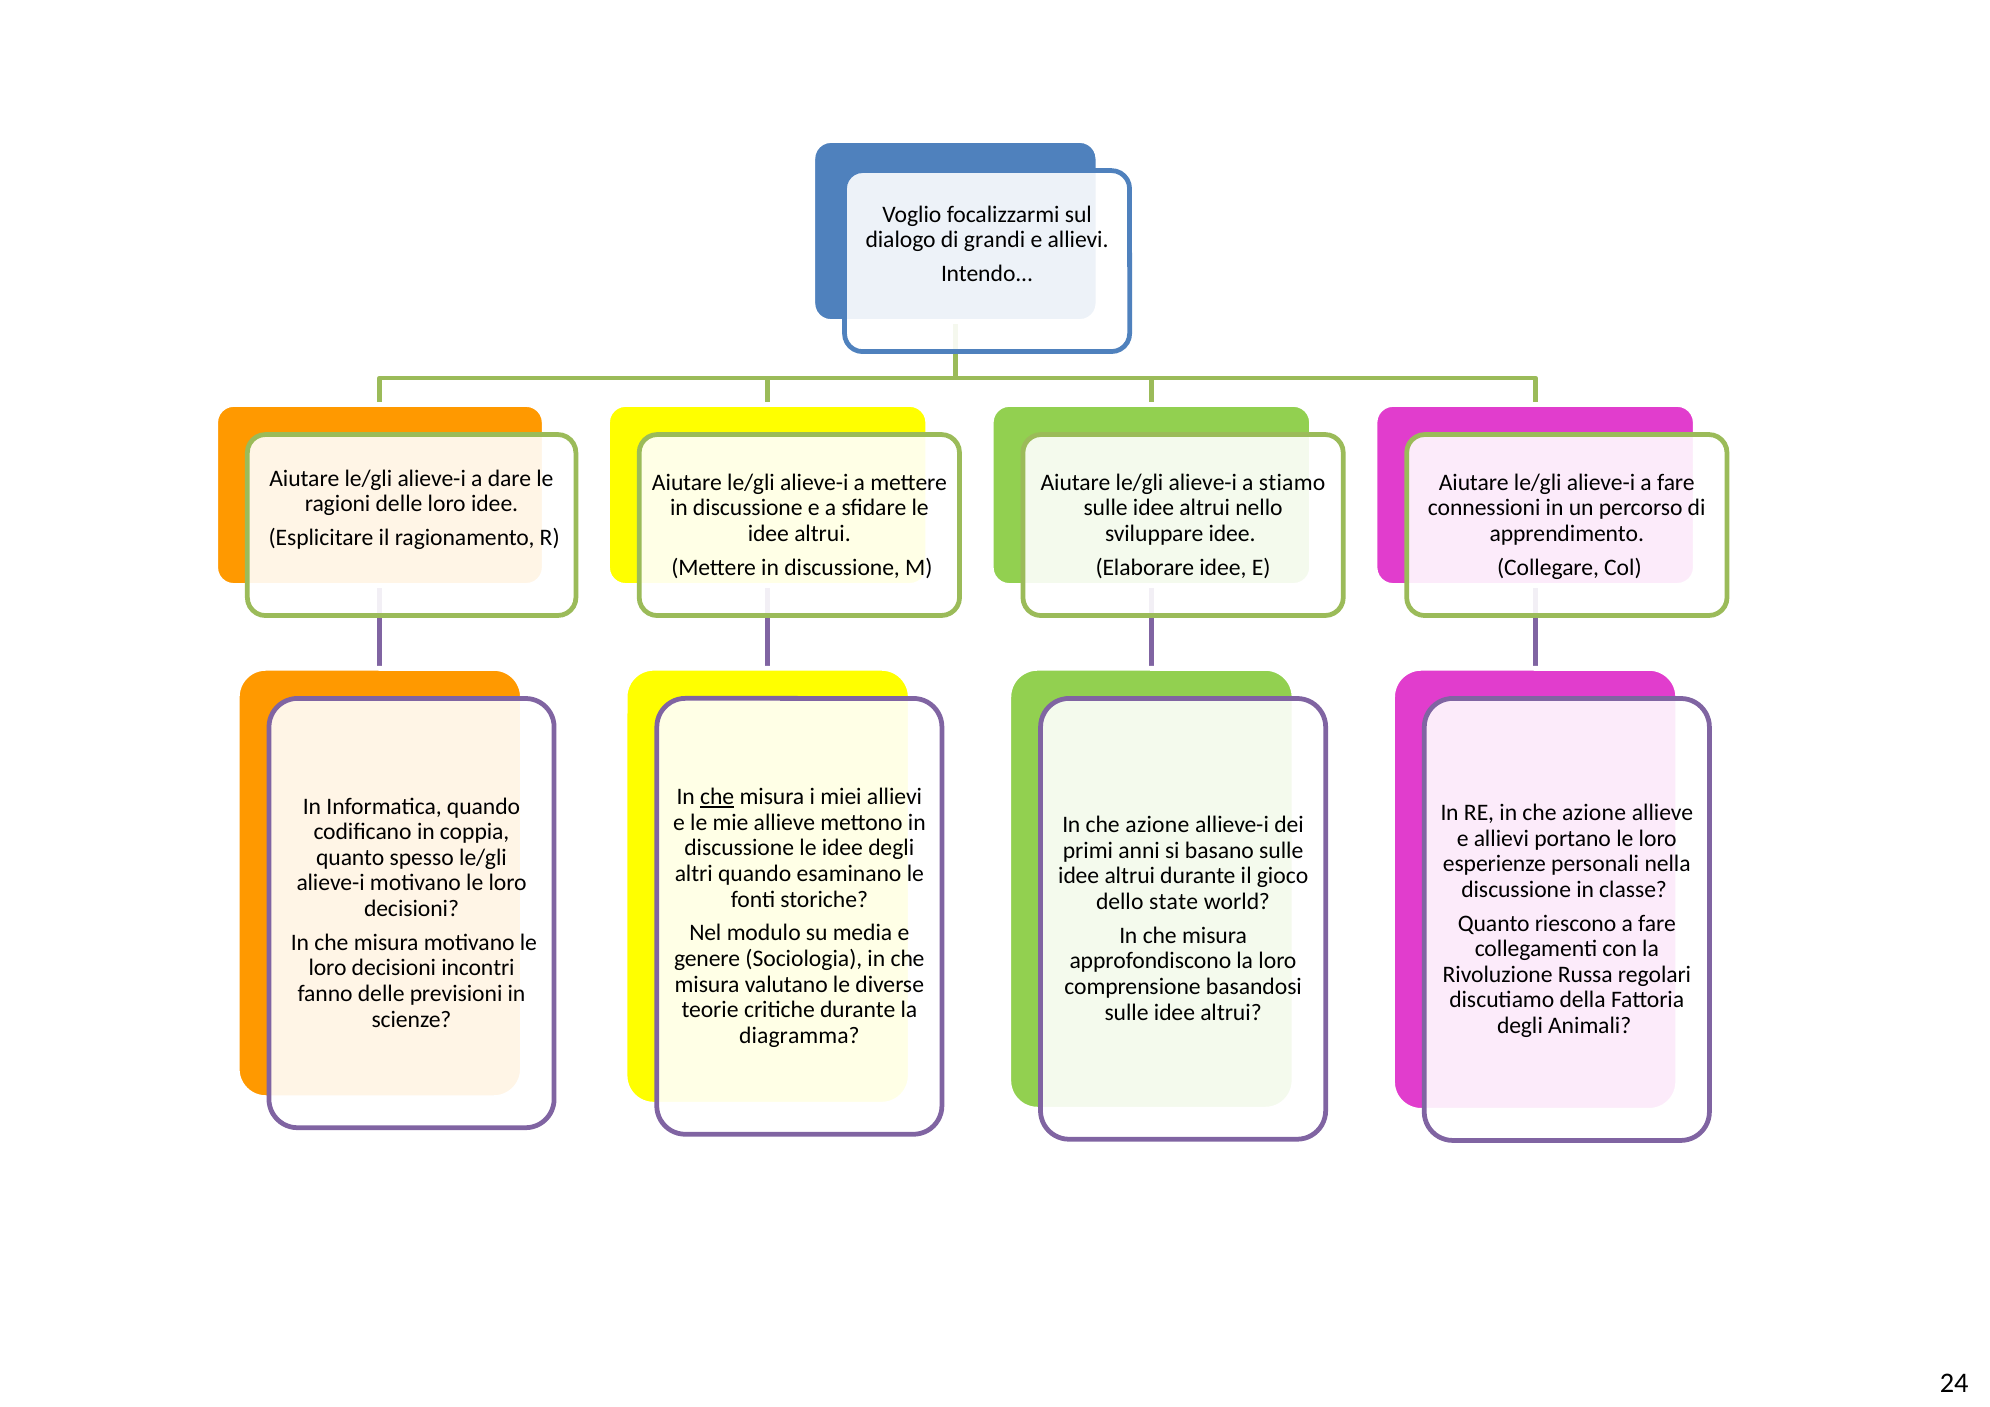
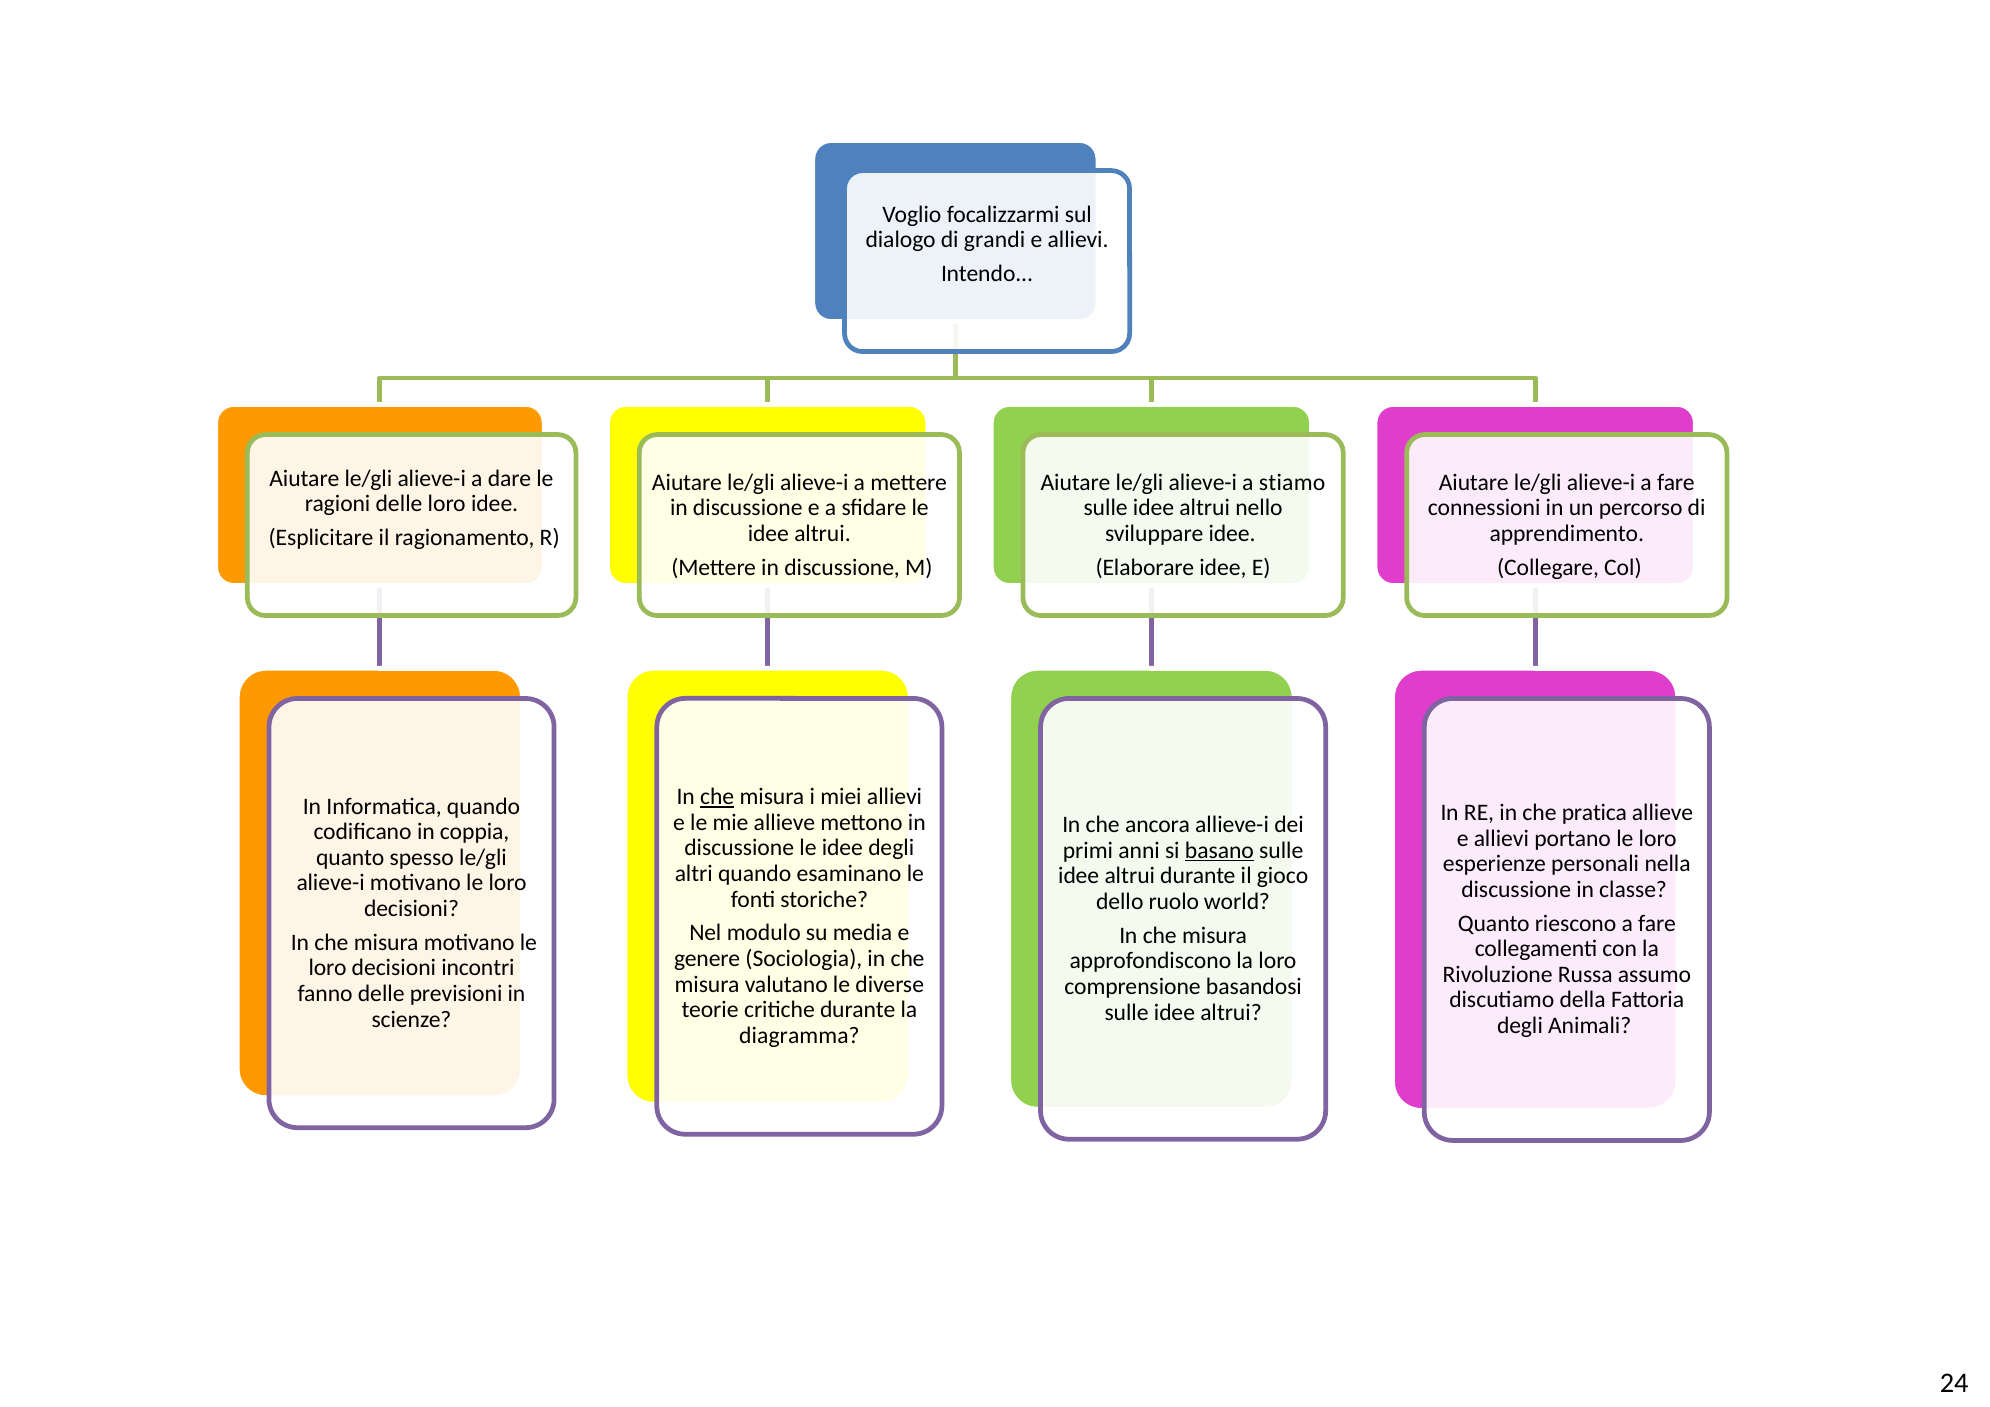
RE in che azione: azione -> pratica
azione at (1157, 825): azione -> ancora
basano underline: none -> present
state: state -> ruolo
regolari: regolari -> assumo
